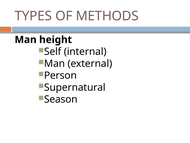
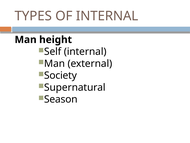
OF METHODS: METHODS -> INTERNAL
Person: Person -> Society
